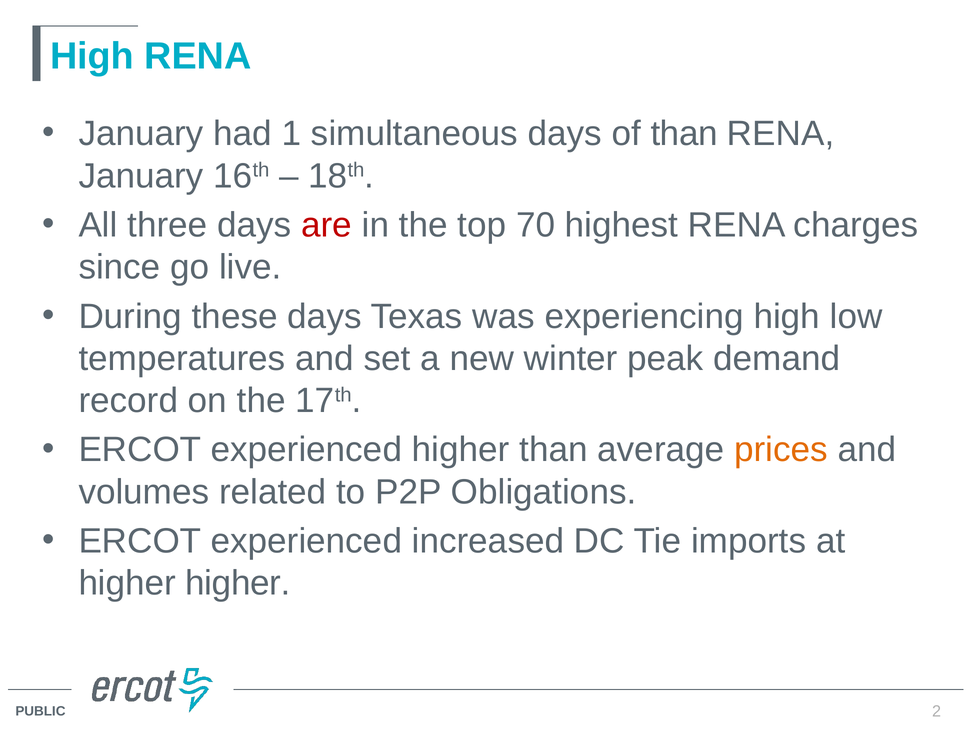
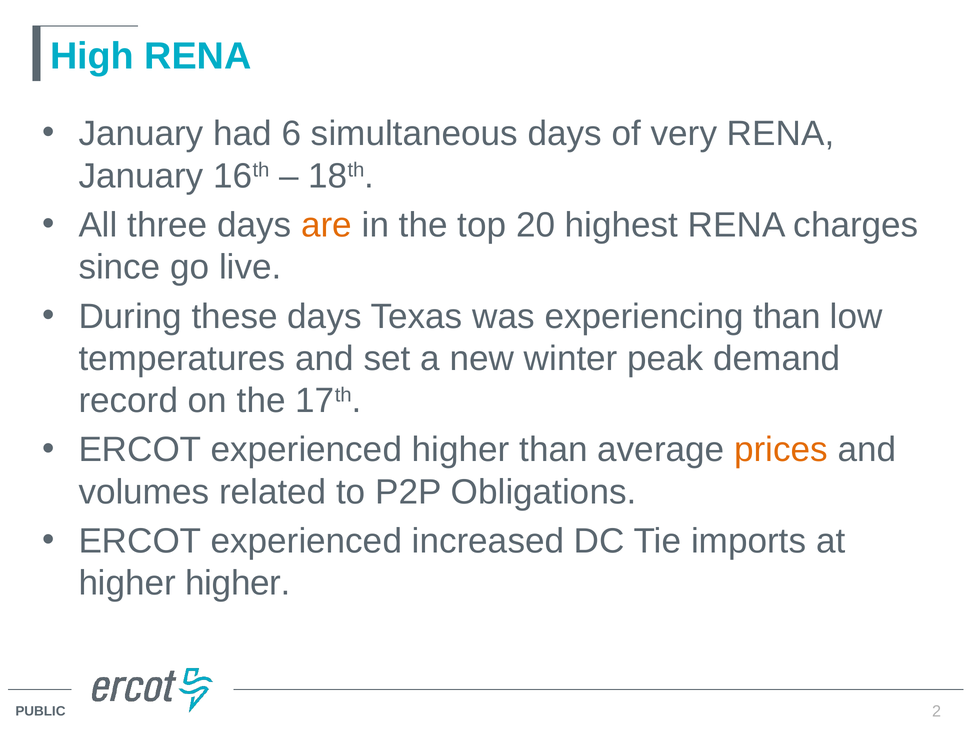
1: 1 -> 6
of than: than -> very
are colour: red -> orange
70: 70 -> 20
experiencing high: high -> than
